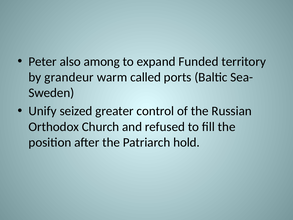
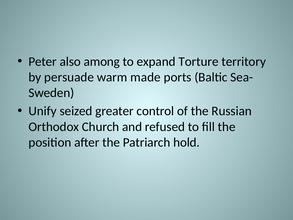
Funded: Funded -> Torture
grandeur: grandeur -> persuade
called: called -> made
